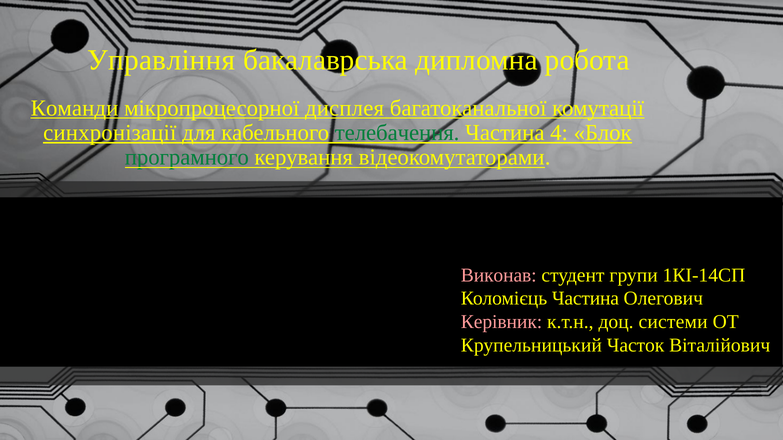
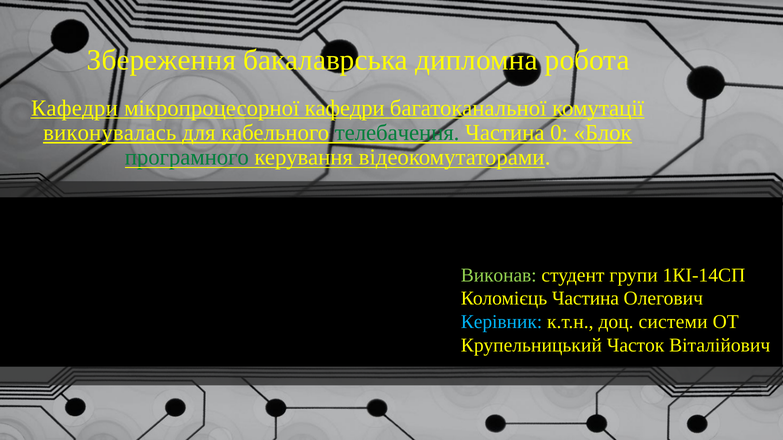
Управління: Управління -> Збереження
Команди at (75, 108): Команди -> Кафедри
мікропроцесорної дисплея: дисплея -> кафедри
синхронізації: синхронізації -> виконувалась
4: 4 -> 0
Виконав colour: pink -> light green
Керівник colour: pink -> light blue
